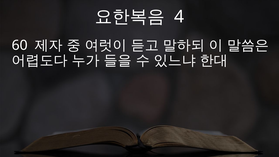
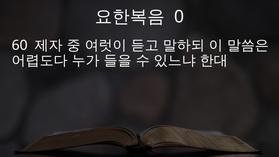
4: 4 -> 0
